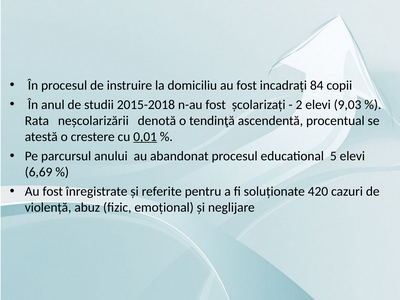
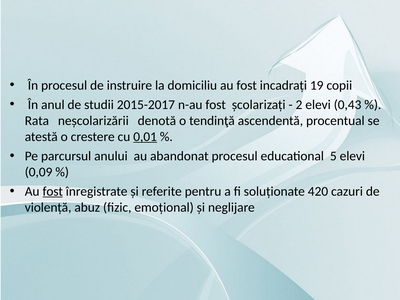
84: 84 -> 19
2015-2018: 2015-2018 -> 2015-2017
9,03: 9,03 -> 0,43
6,69: 6,69 -> 0,09
fost at (53, 191) underline: none -> present
